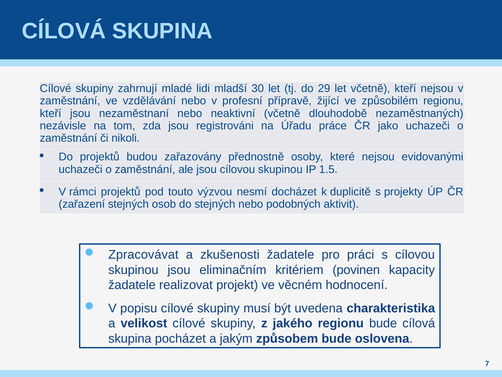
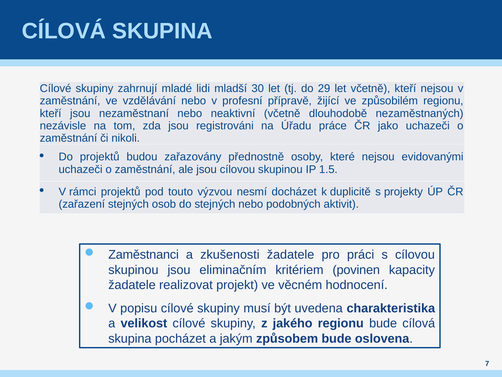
Zpracovávat: Zpracovávat -> Zaměstnanci
